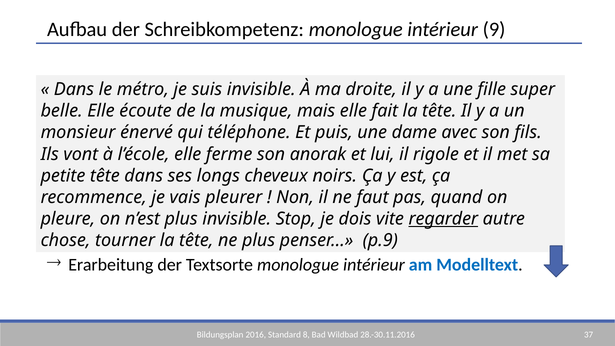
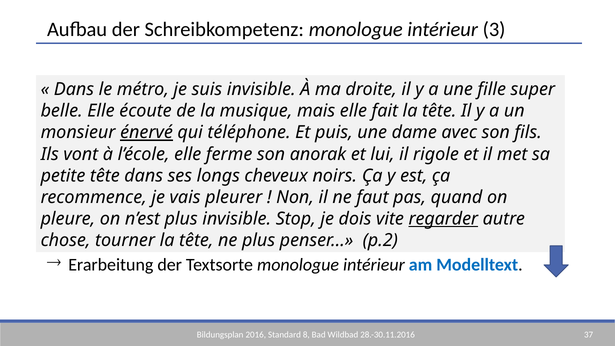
9: 9 -> 3
énervé underline: none -> present
p.9: p.9 -> p.2
